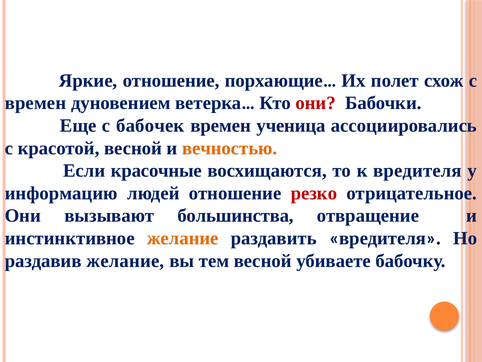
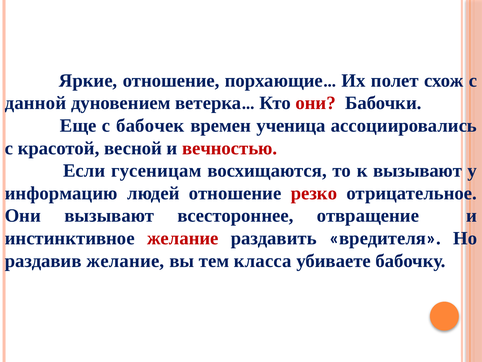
времен at (36, 103): времен -> данной
вечностью colour: orange -> red
красочные: красочные -> гусеницам
к вредителя: вредителя -> вызывают
большинства: большинства -> всестороннее
желание at (183, 238) colour: orange -> red
тем весной: весной -> класса
